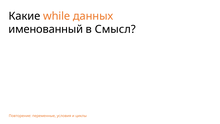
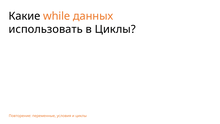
именованный: именованный -> использовать
в Смысл: Смысл -> Циклы
